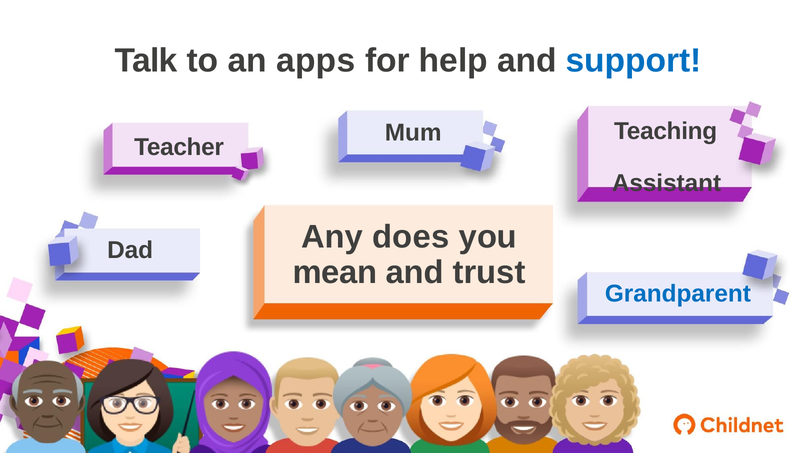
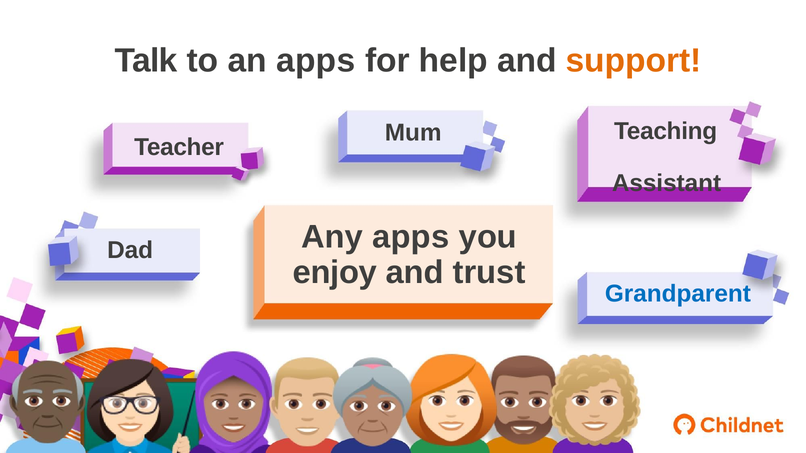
support colour: blue -> orange
Any does: does -> apps
mean: mean -> enjoy
